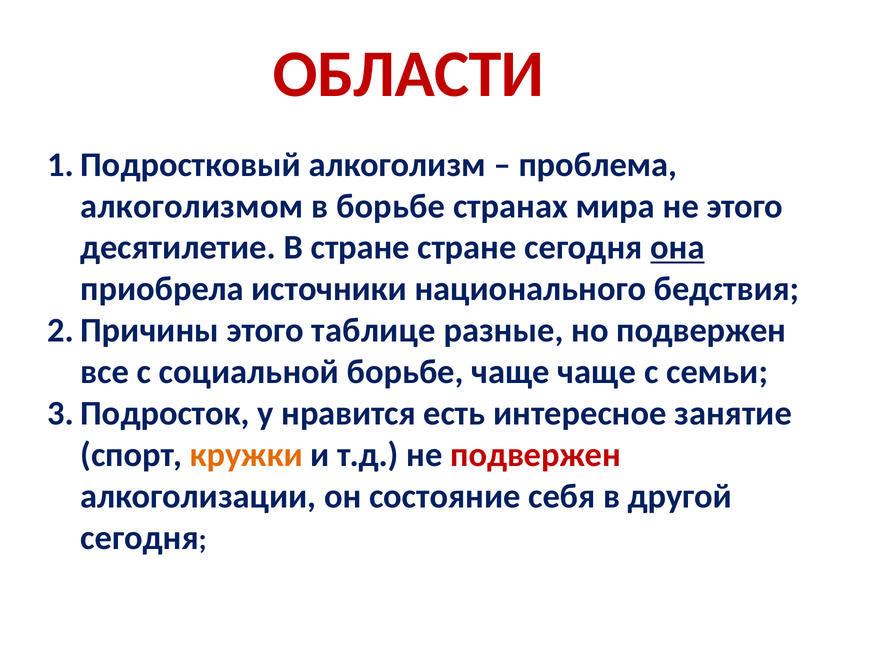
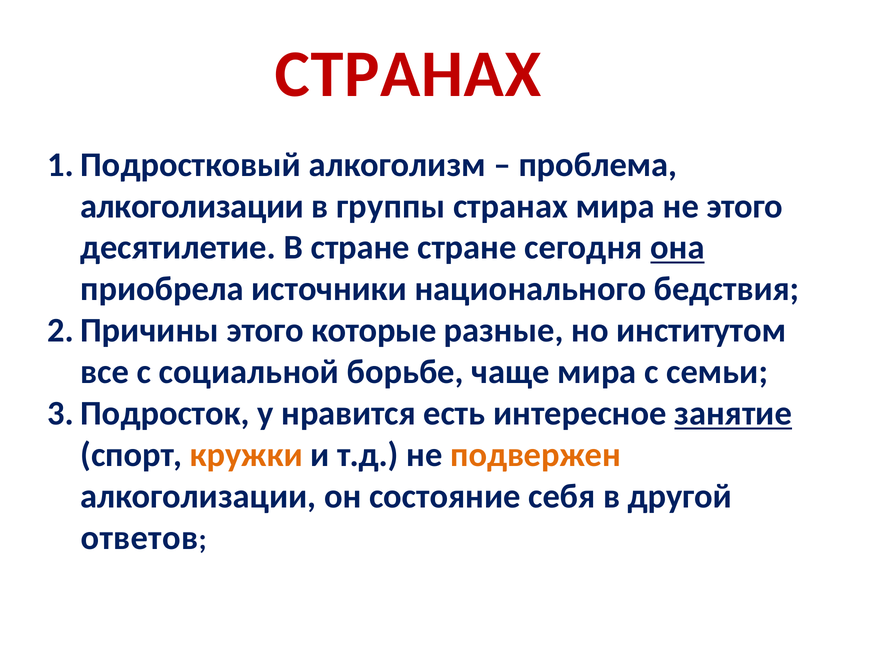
ОБЛАСТИ at (409, 74): ОБЛАСТИ -> СТРАНАХ
алкоголизмом at (192, 206): алкоголизмом -> алкоголизации
в борьбе: борьбе -> группы
таблице: таблице -> которые
но подвержен: подвержен -> институтом
чаще чаще: чаще -> мира
занятие underline: none -> present
подвержен at (536, 454) colour: red -> orange
сегодня at (140, 537): сегодня -> ответов
